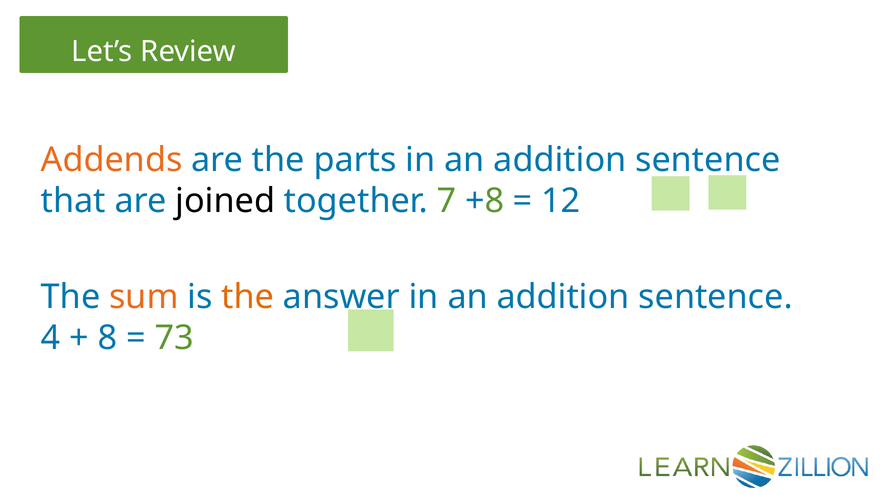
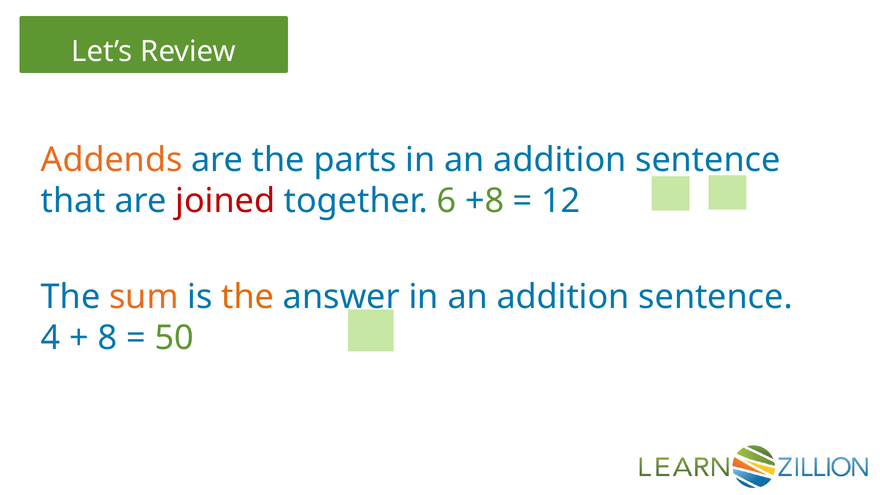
joined colour: black -> red
7: 7 -> 6
73: 73 -> 50
